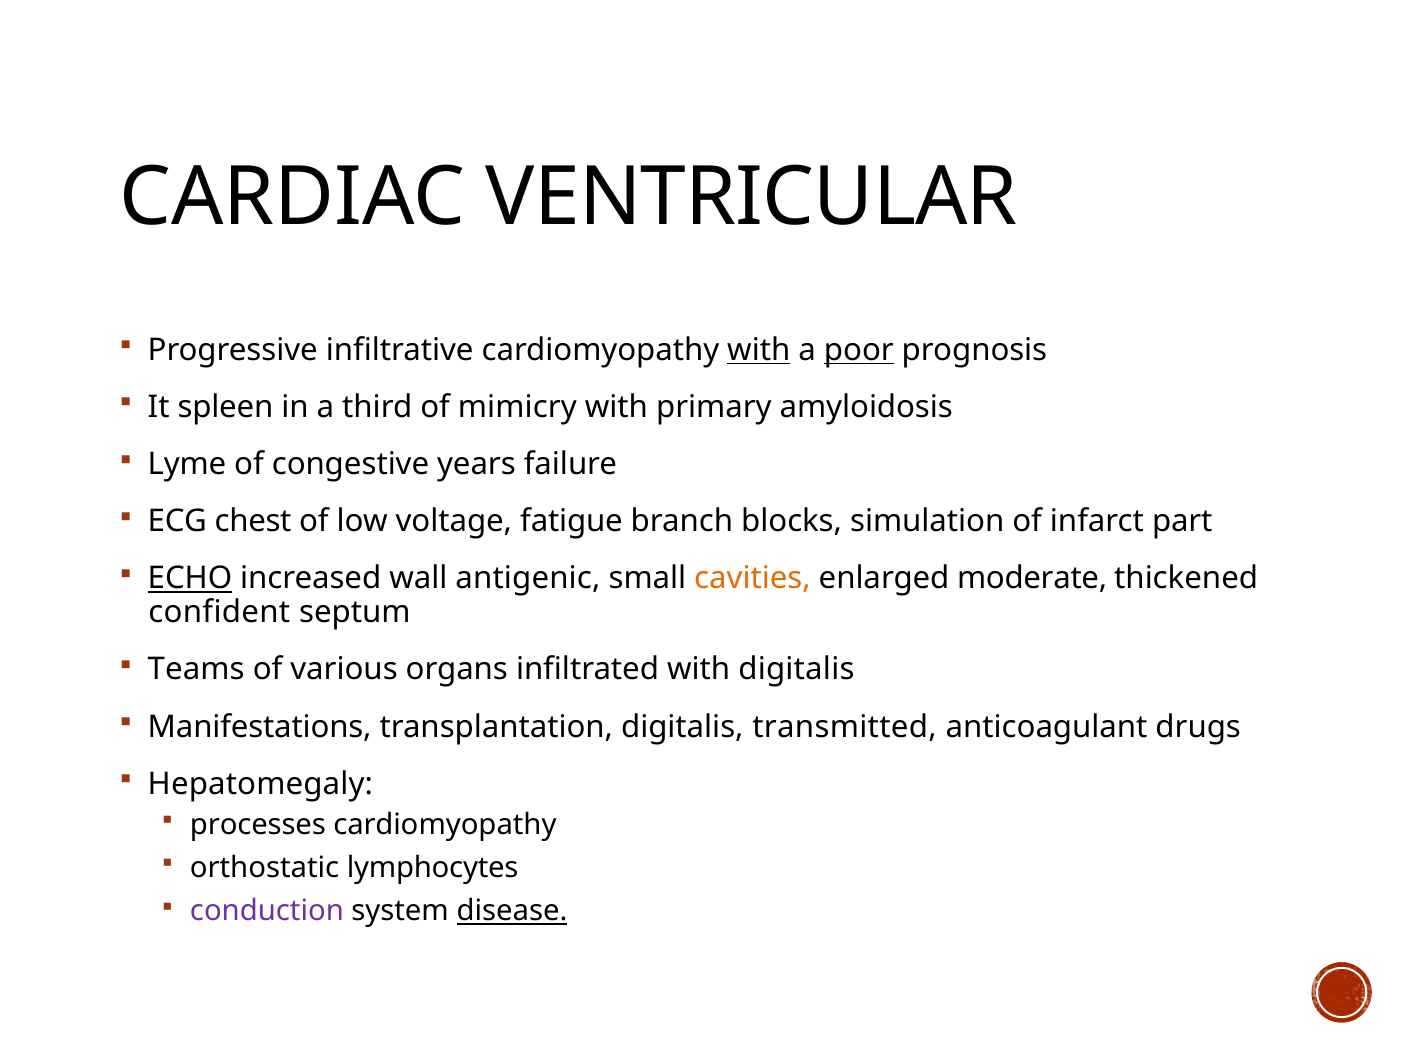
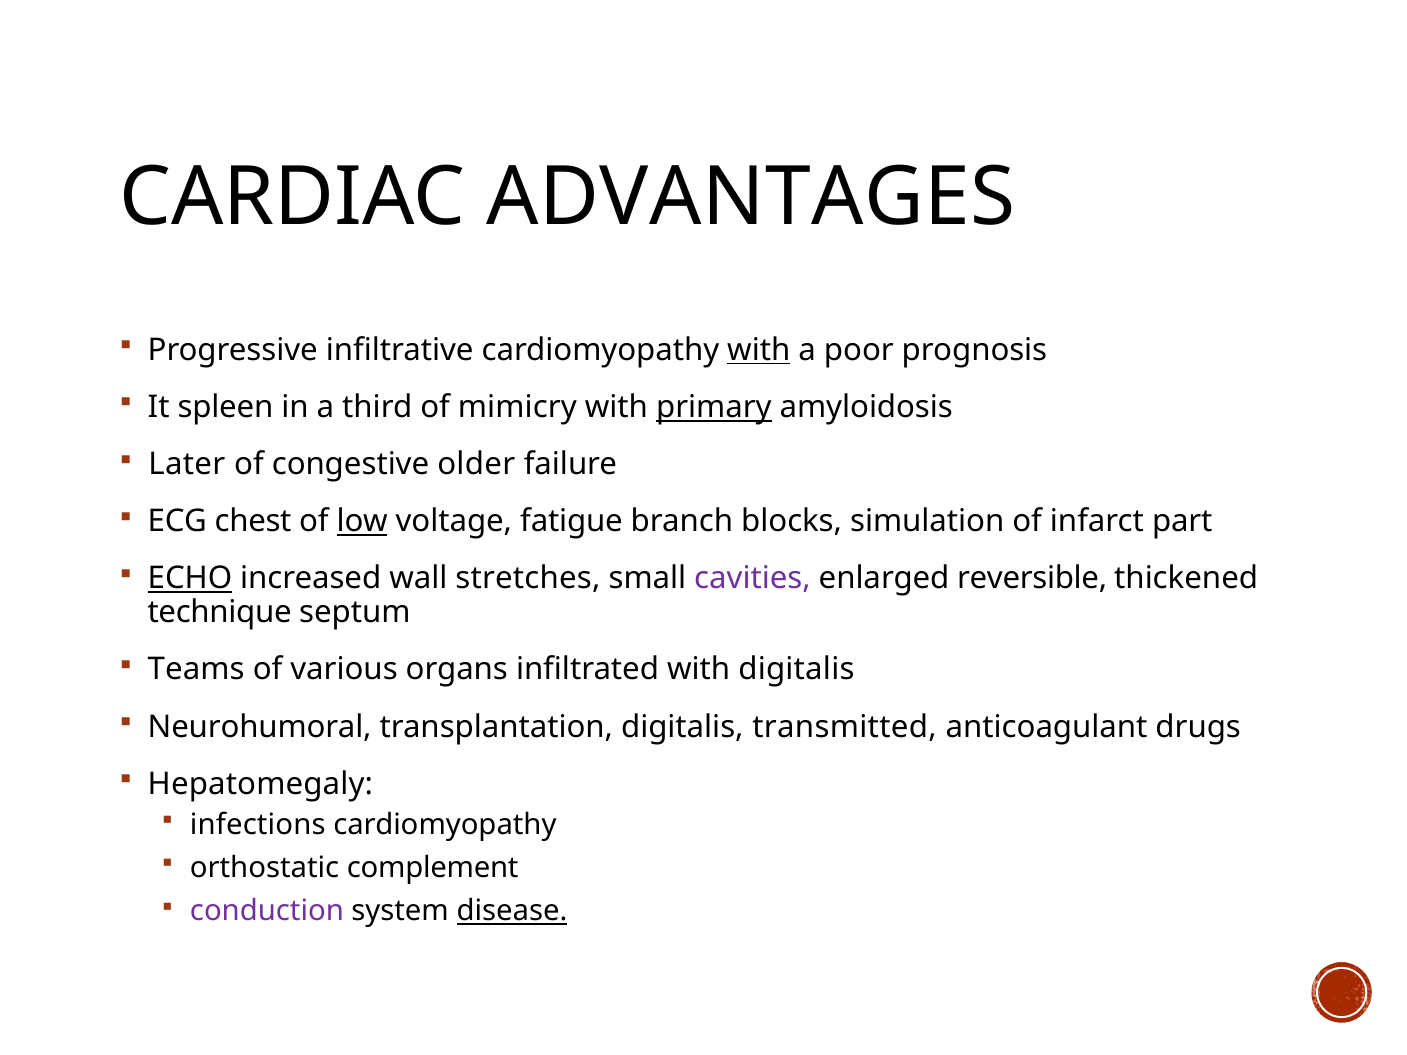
VENTRICULAR: VENTRICULAR -> ADVANTAGES
poor underline: present -> none
primary underline: none -> present
Lyme: Lyme -> Later
years: years -> older
low underline: none -> present
antigenic: antigenic -> stretches
cavities colour: orange -> purple
moderate: moderate -> reversible
confident: confident -> technique
Manifestations: Manifestations -> Neurohumoral
processes: processes -> infections
lymphocytes: lymphocytes -> complement
